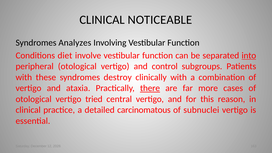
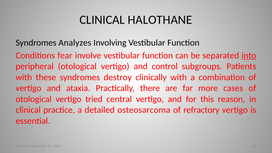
NOTICEABLE: NOTICEABLE -> HALOTHANE
diet: diet -> fear
there underline: present -> none
carcinomatous: carcinomatous -> osteosarcoma
subnuclei: subnuclei -> refractory
